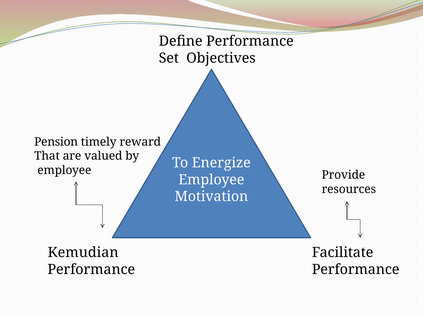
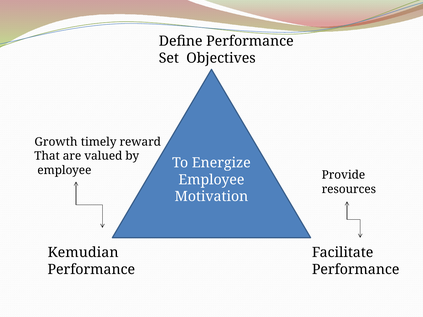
Pension: Pension -> Growth
